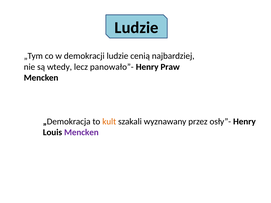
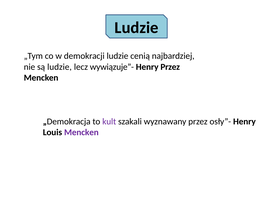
są wtedy: wtedy -> ludzie
panowało”-: panowało”- -> wywiązuje”-
Henry Praw: Praw -> Przez
kult colour: orange -> purple
